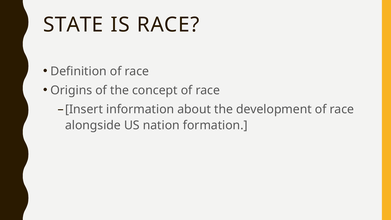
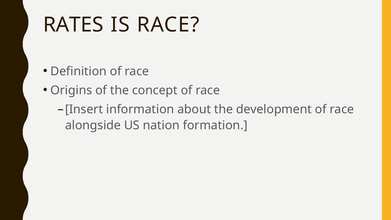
STATE: STATE -> RATES
